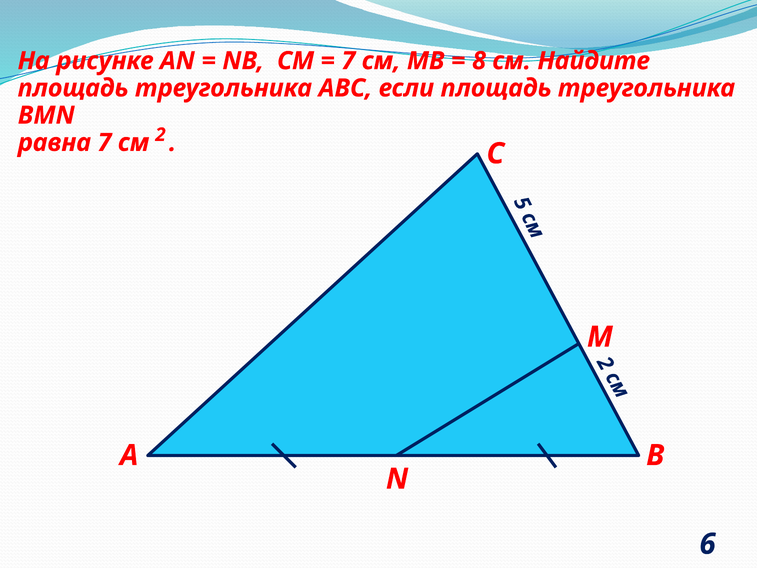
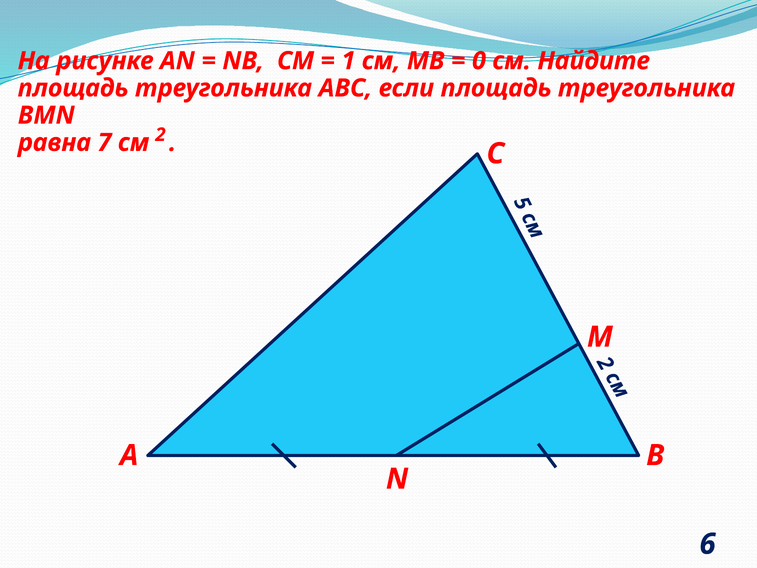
7 at (348, 61): 7 -> 1
8: 8 -> 0
